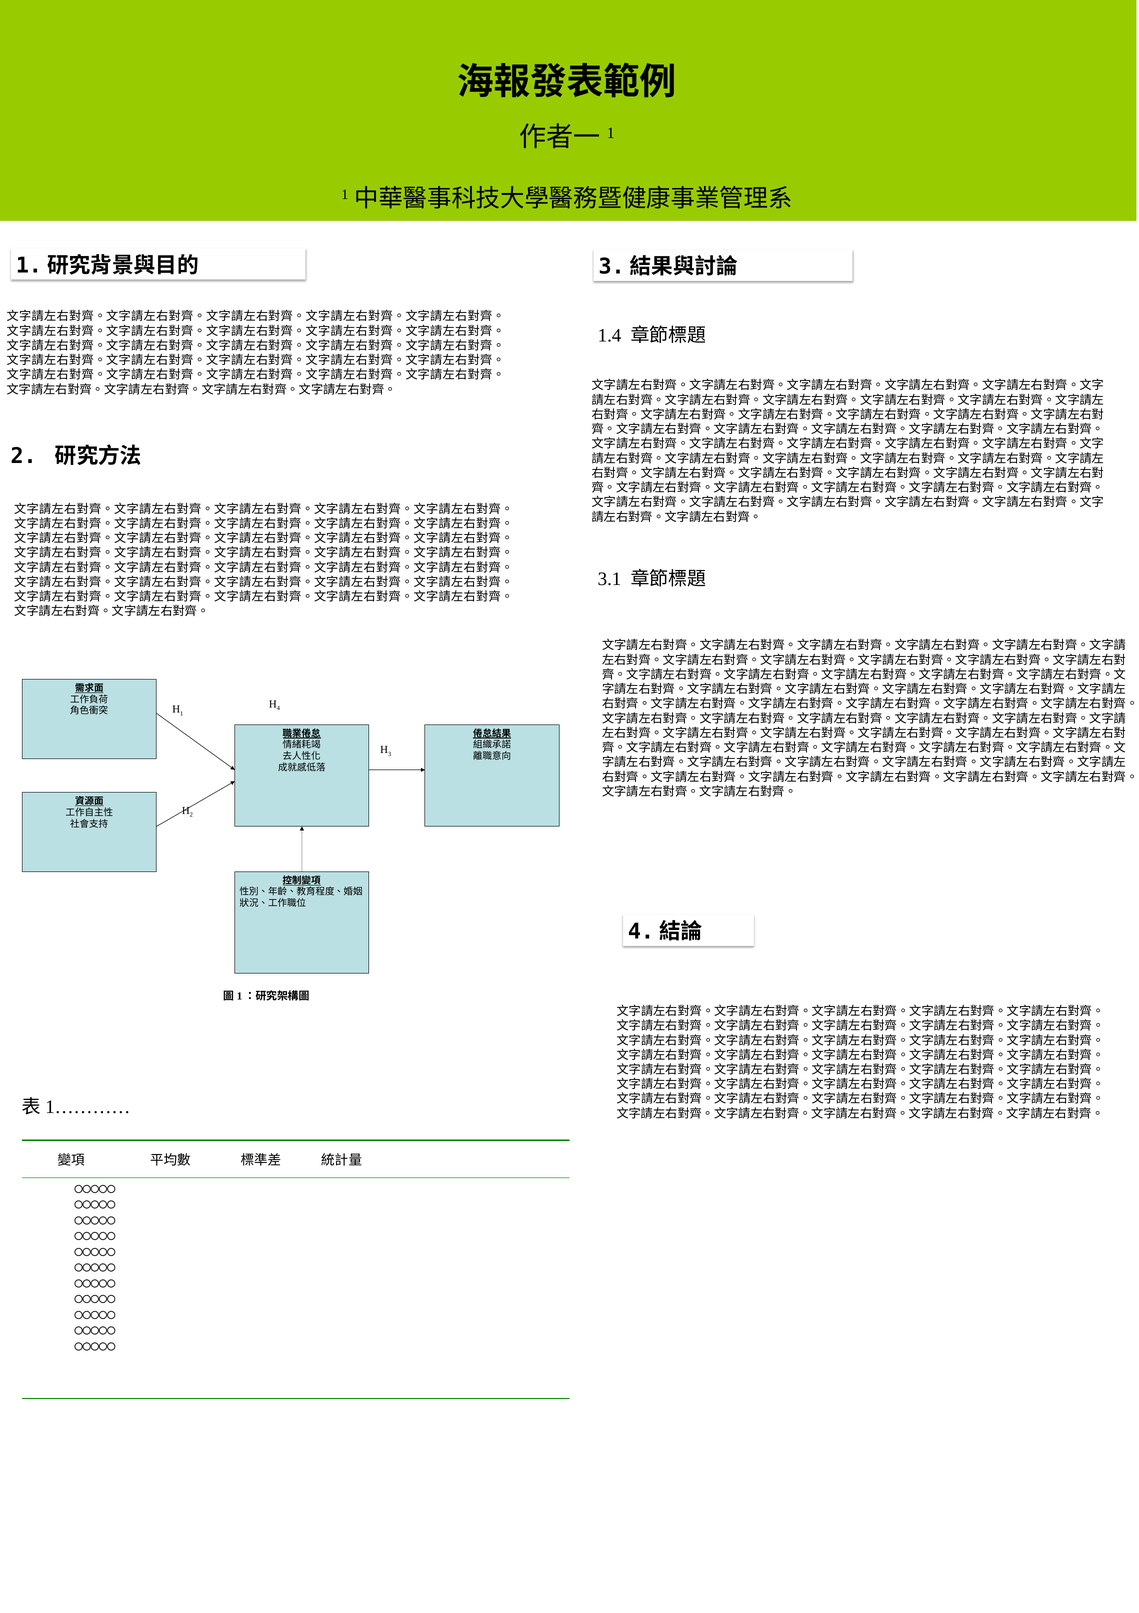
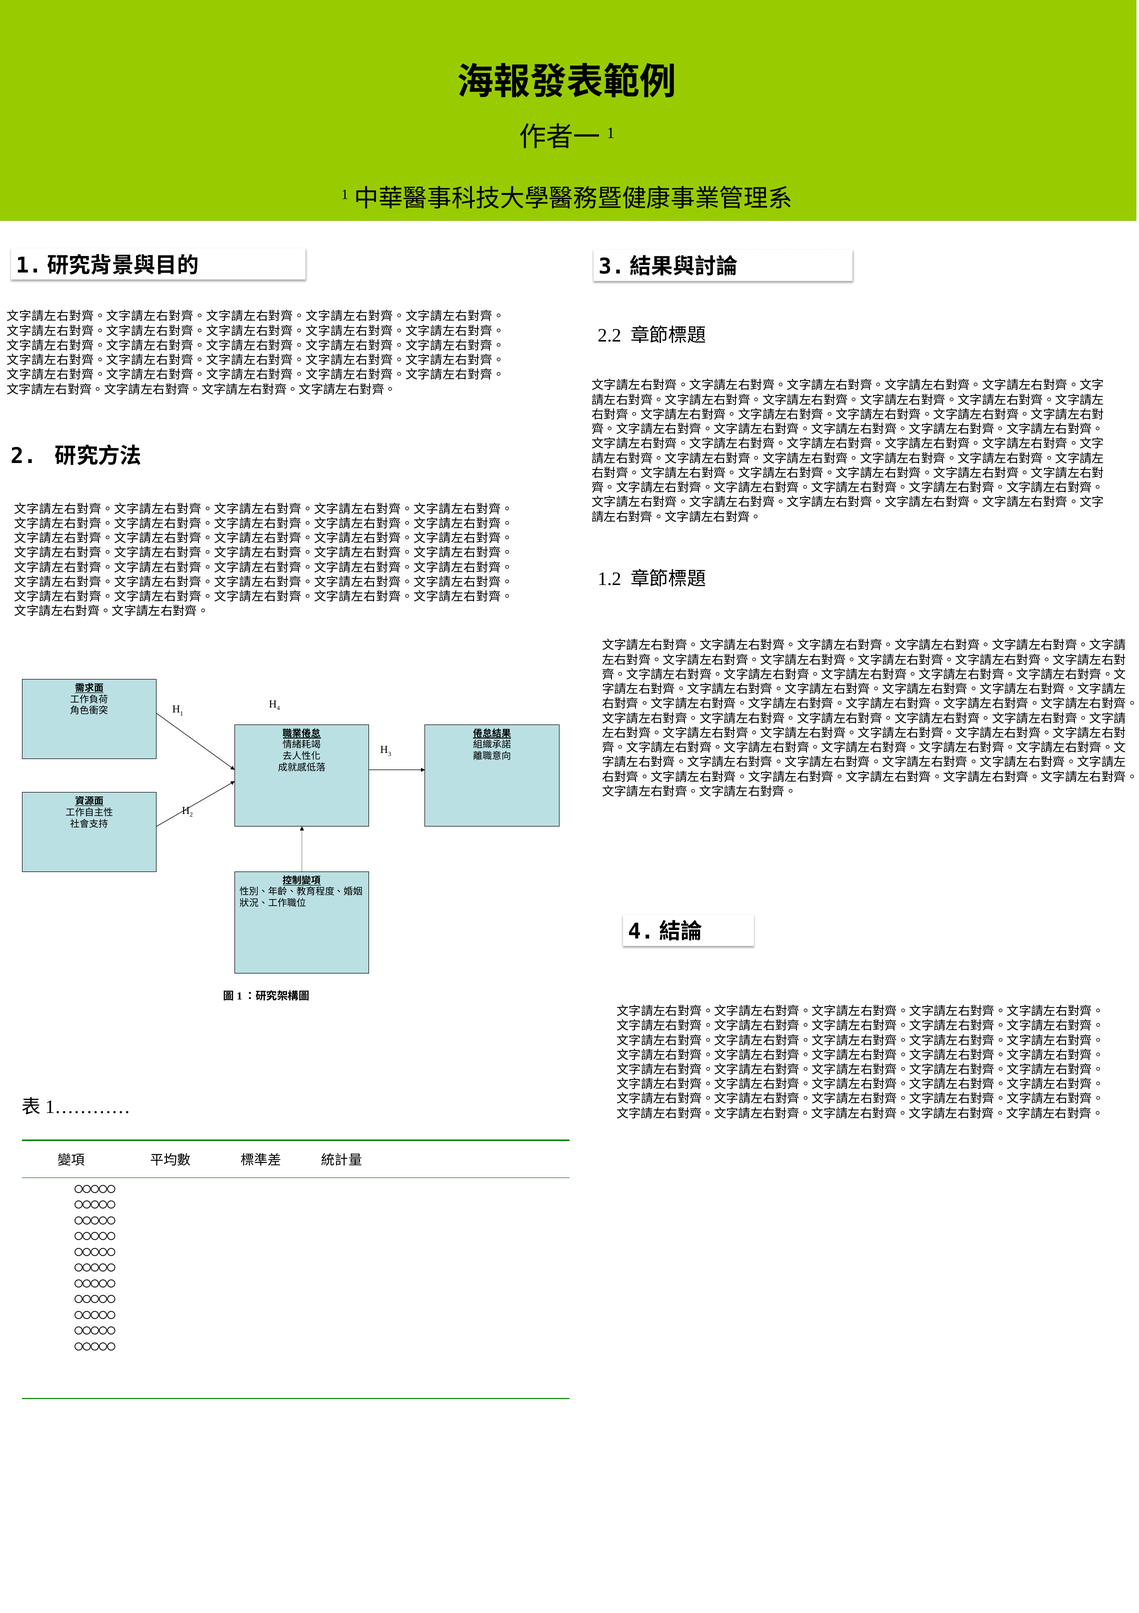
1.4: 1.4 -> 2.2
3.1: 3.1 -> 1.2
